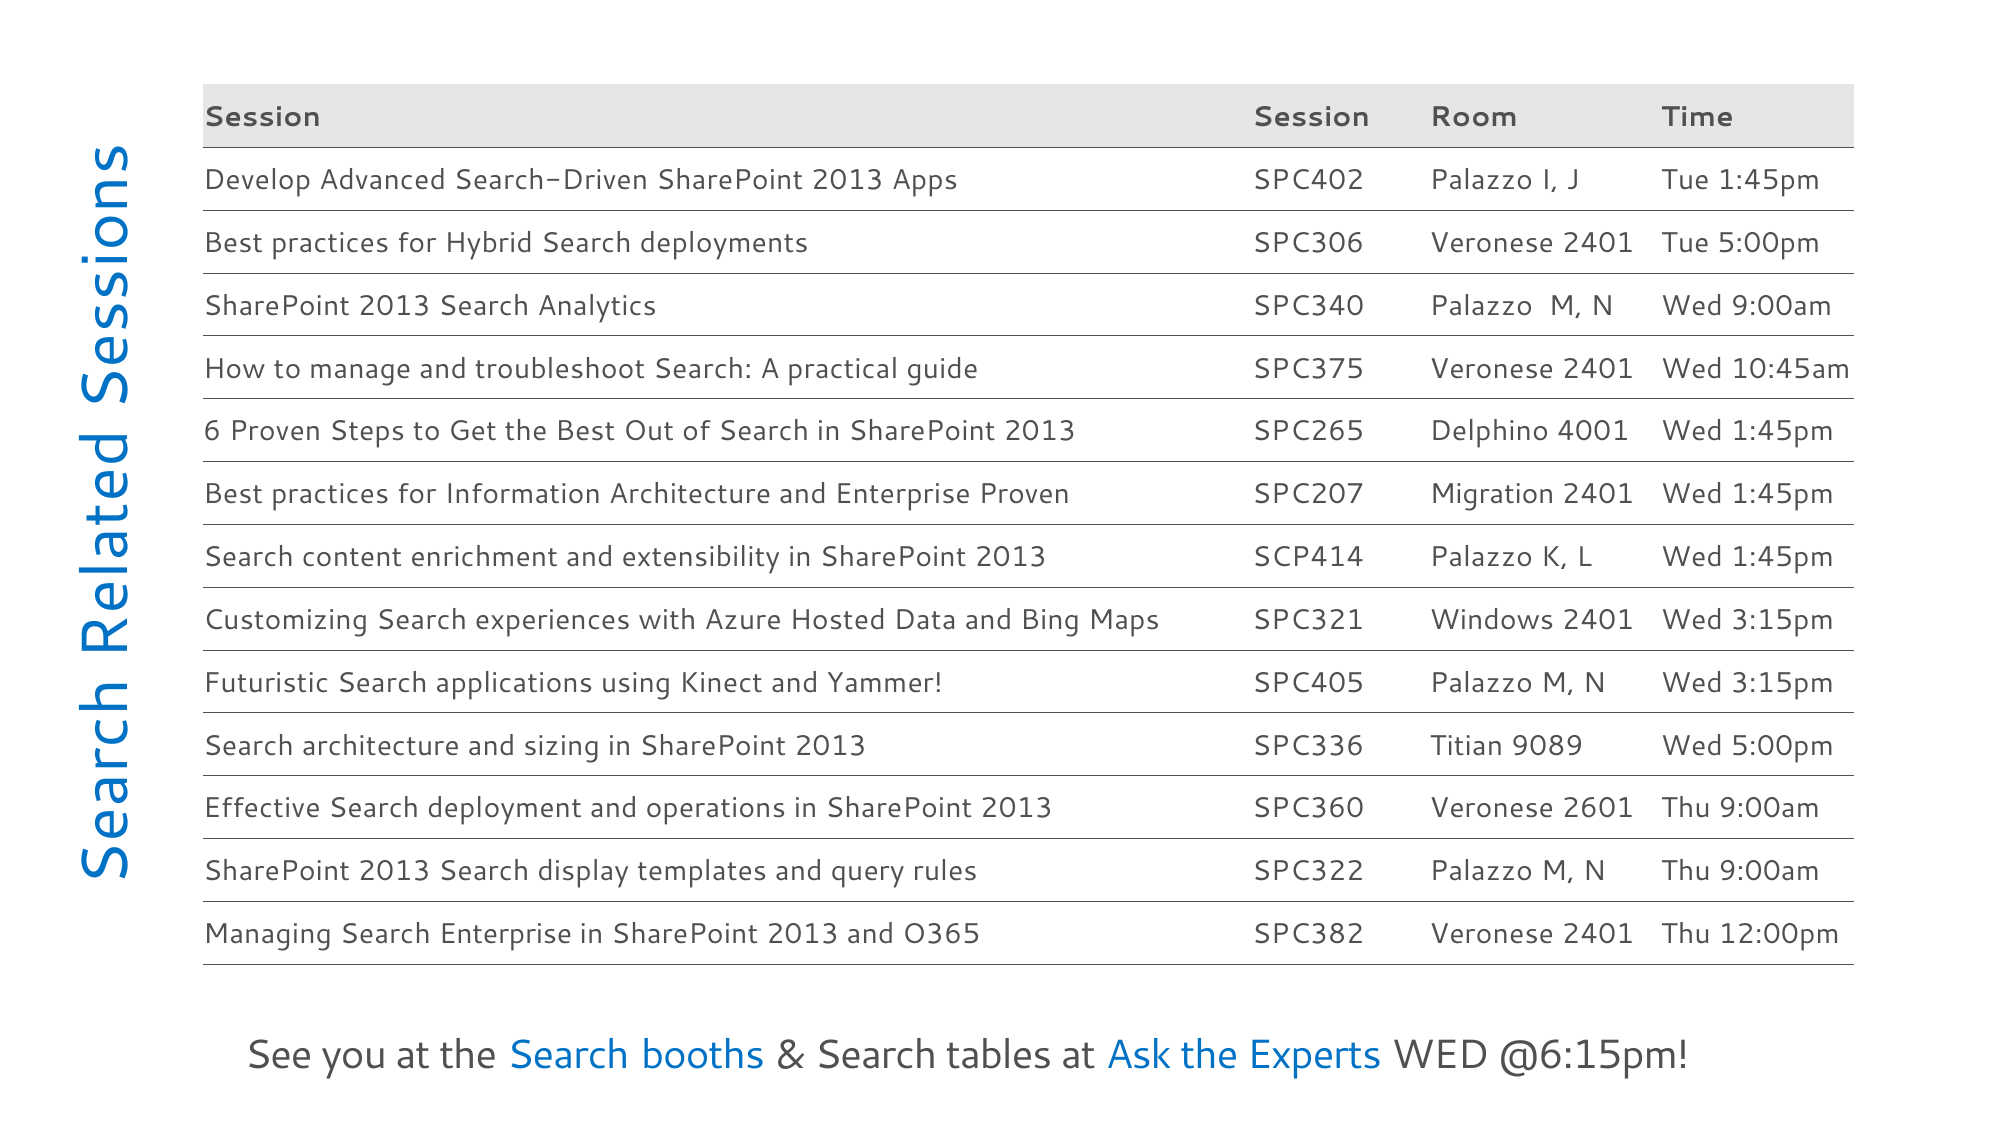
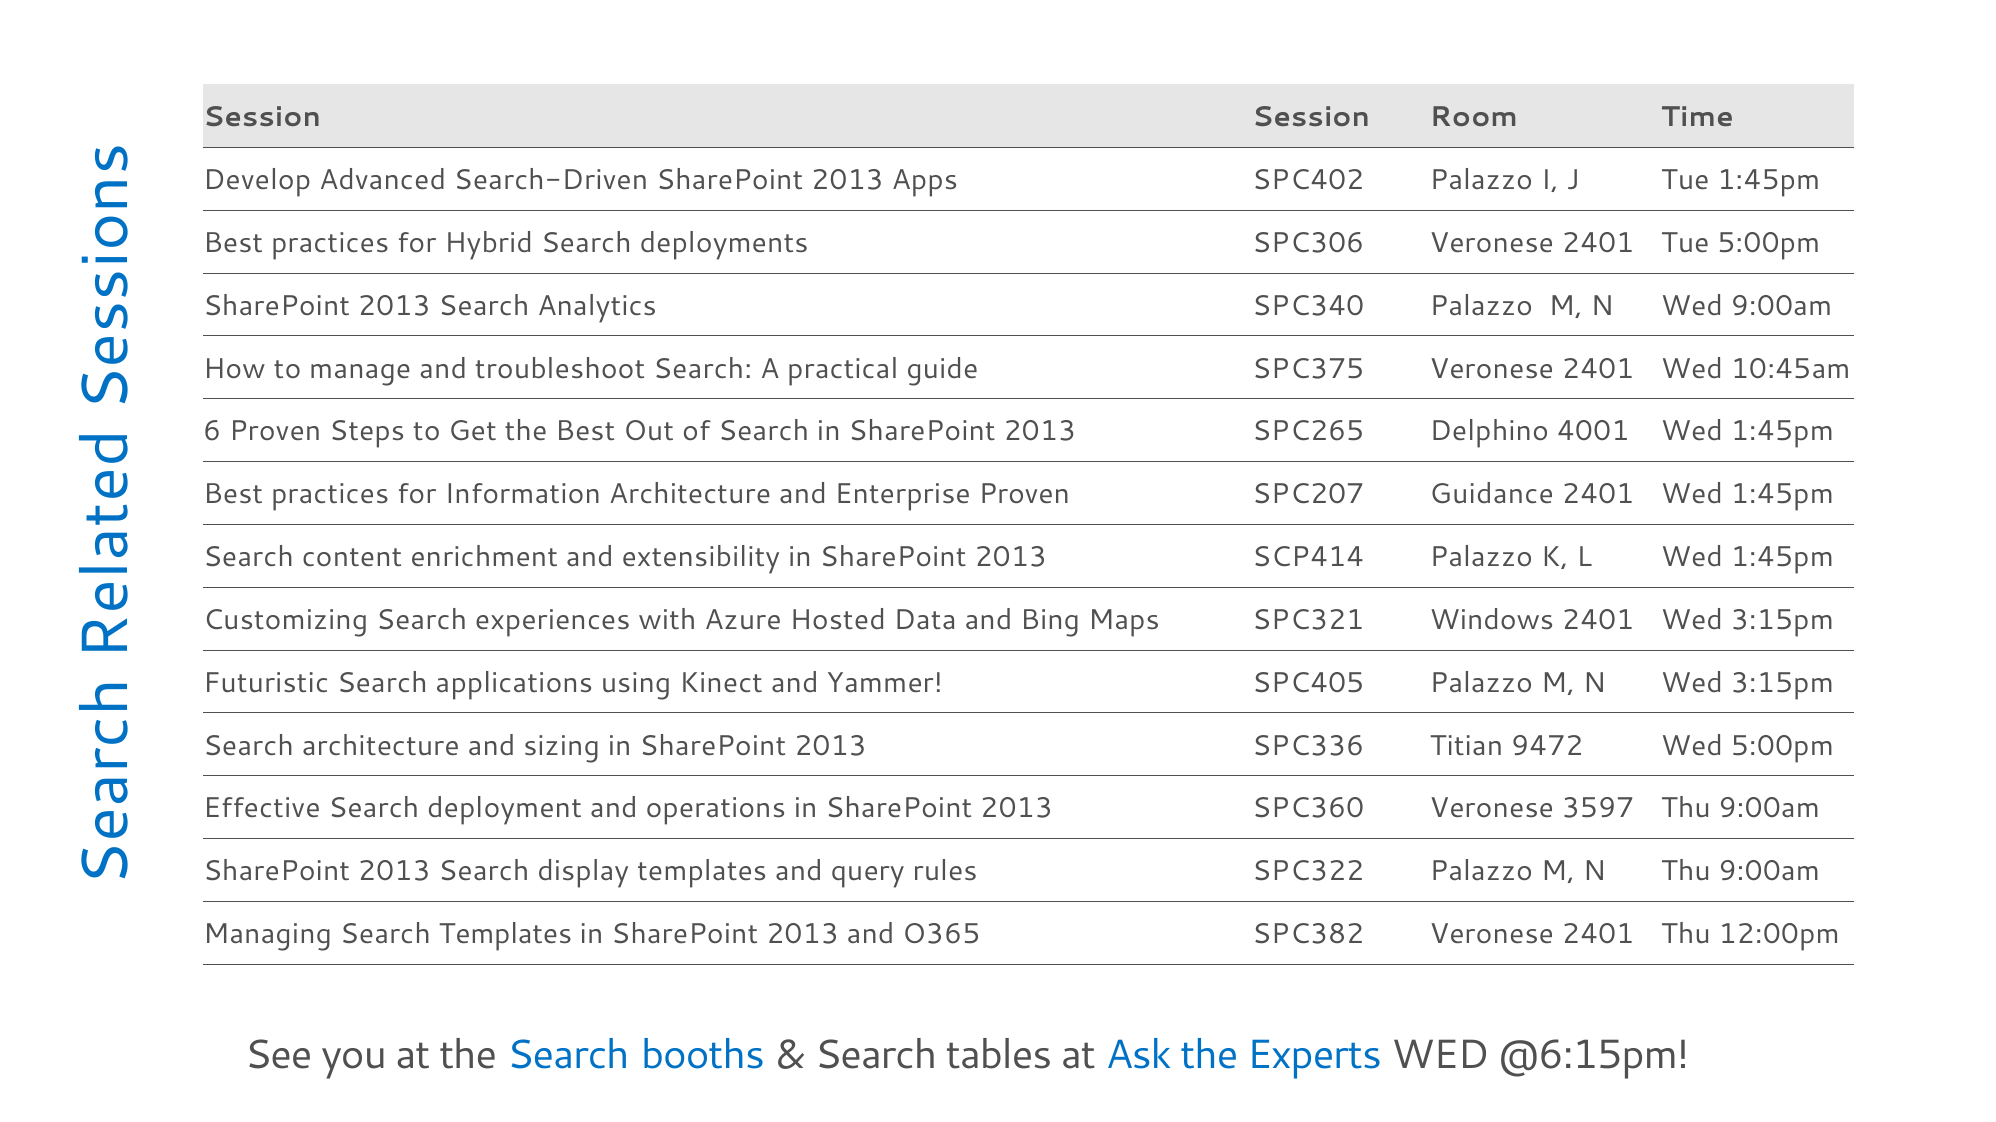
Migration: Migration -> Guidance
9089: 9089 -> 9472
2601: 2601 -> 3597
Search Enterprise: Enterprise -> Templates
